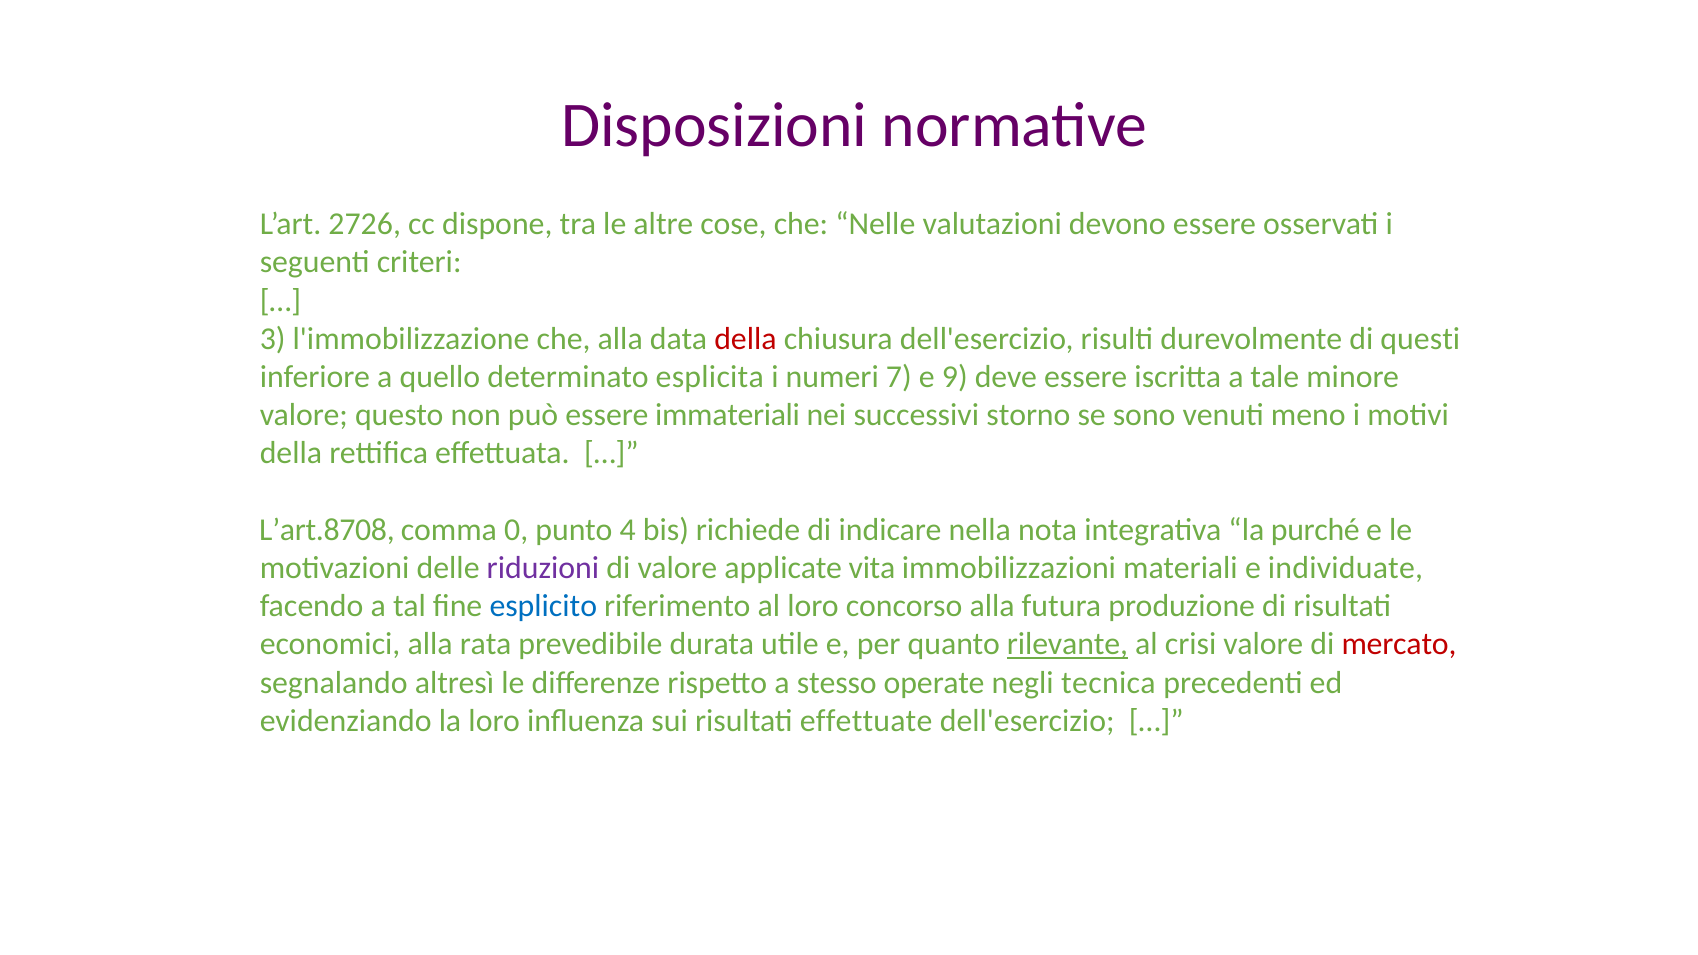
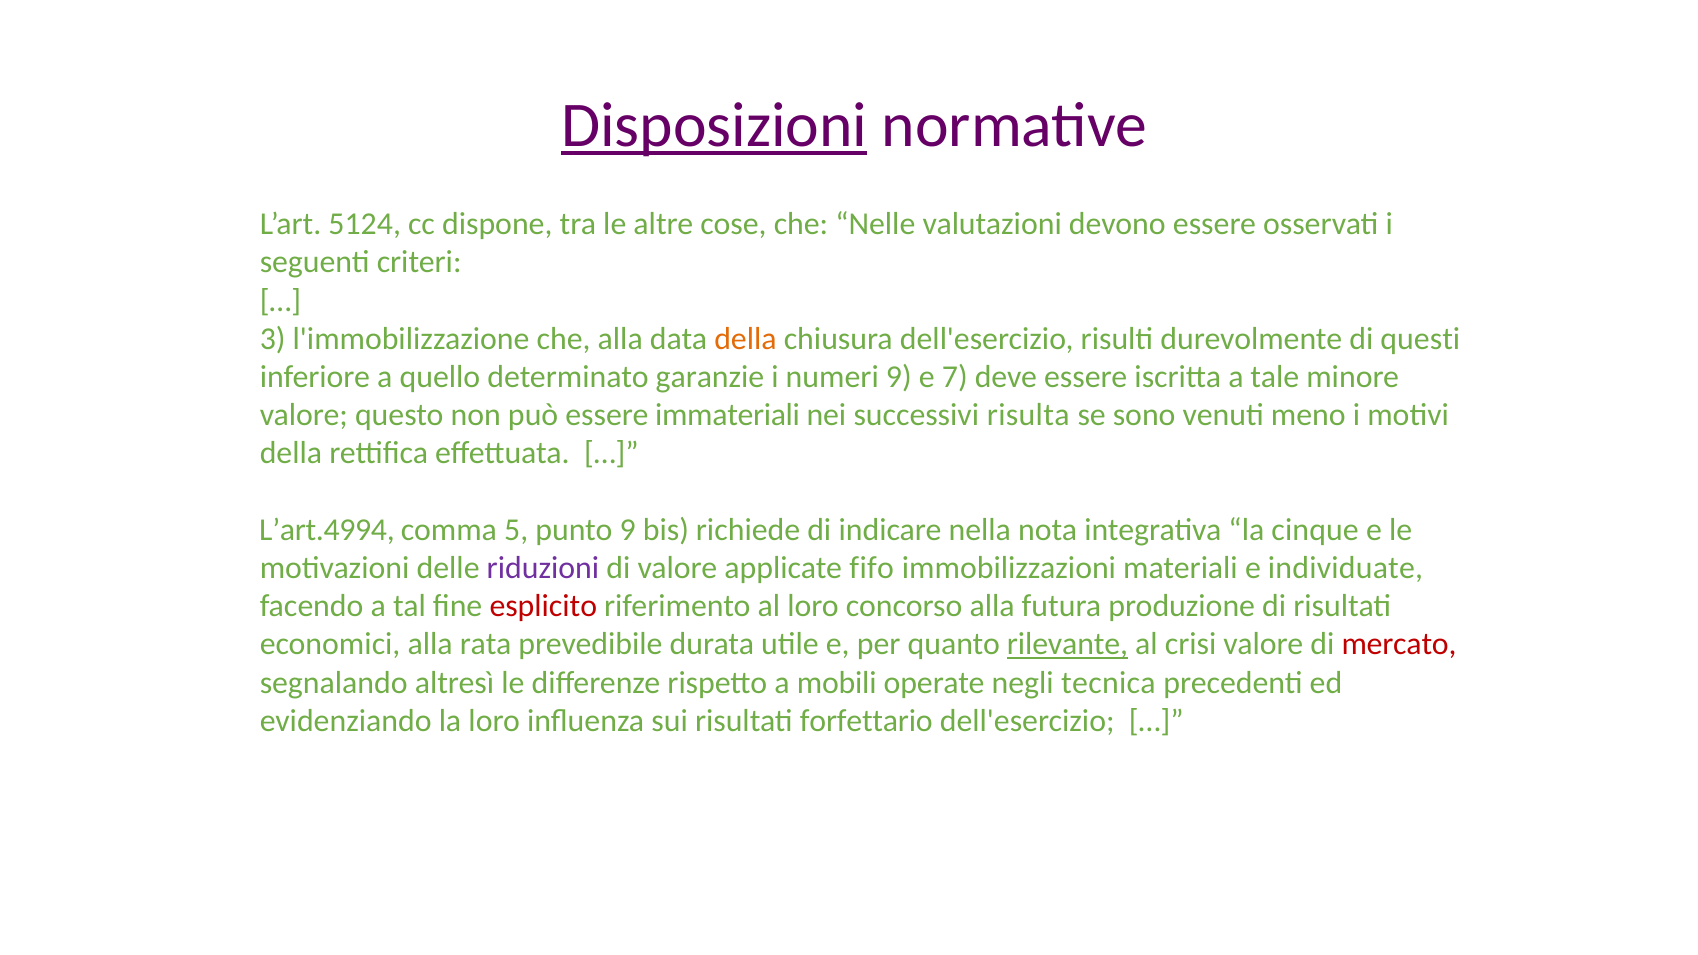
Disposizioni underline: none -> present
2726: 2726 -> 5124
della at (745, 339) colour: red -> orange
esplicita: esplicita -> garanzie
numeri 7: 7 -> 9
9: 9 -> 7
storno: storno -> risulta
L’art.8708: L’art.8708 -> L’art.4994
0: 0 -> 5
punto 4: 4 -> 9
purché: purché -> cinque
vita: vita -> fifo
esplicito colour: blue -> red
stesso: stesso -> mobili
effettuate: effettuate -> forfettario
